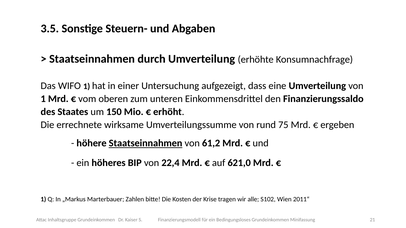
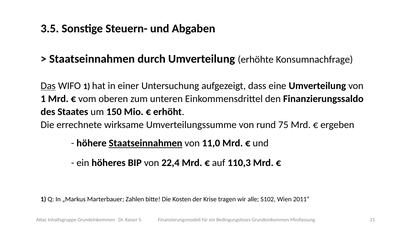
Das underline: none -> present
61,2: 61,2 -> 11,0
621,0: 621,0 -> 110,3
